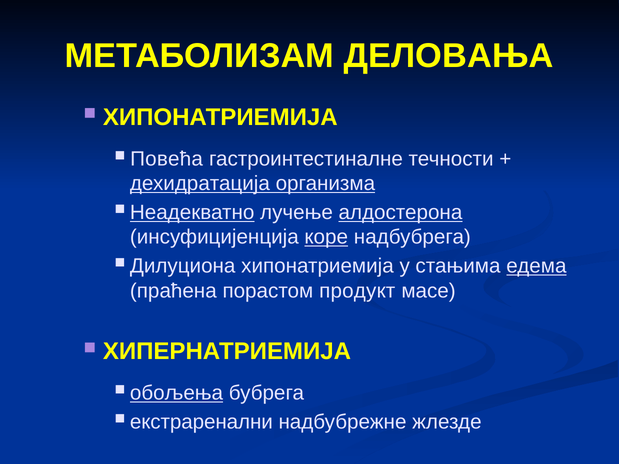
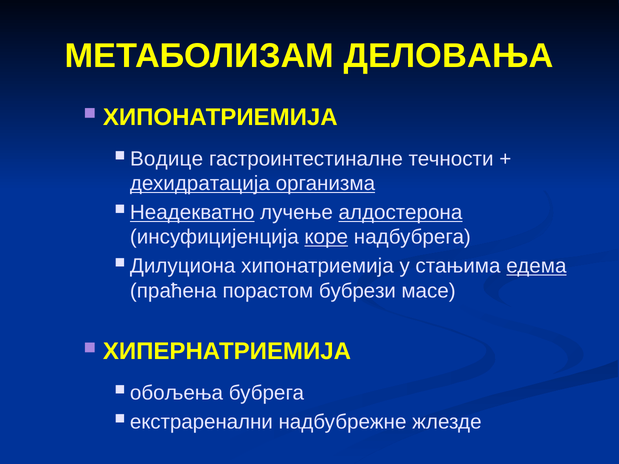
Повећа: Повећа -> Водице
продукт: продукт -> бубрези
обољења underline: present -> none
